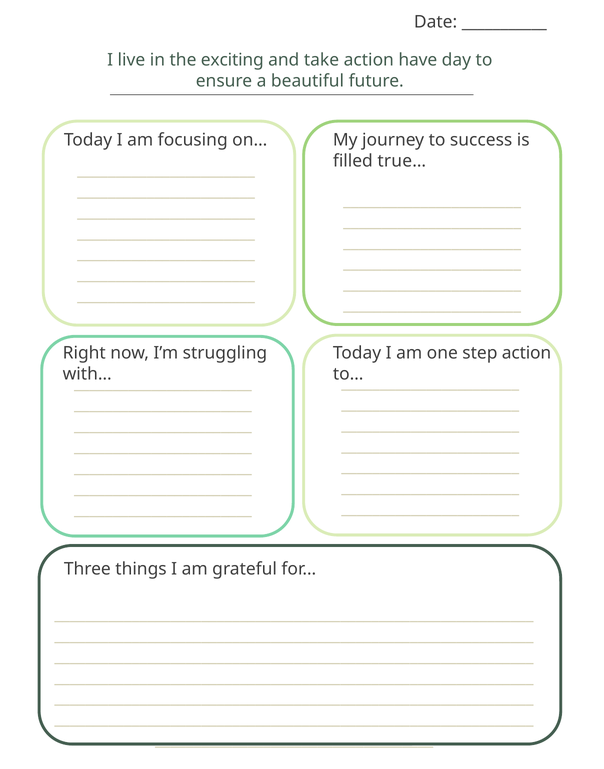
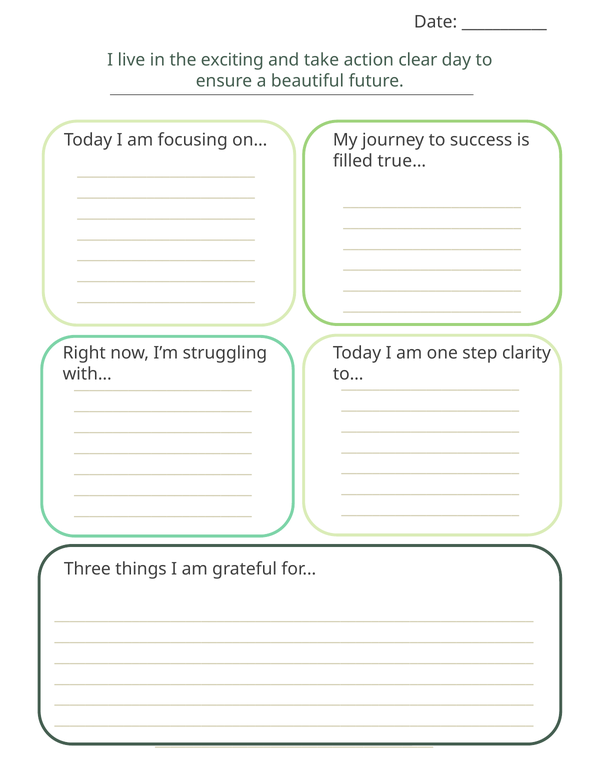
have: have -> clear
step action: action -> clarity
